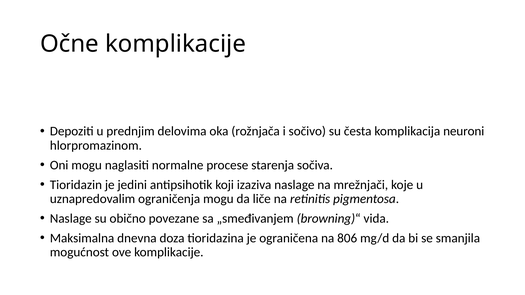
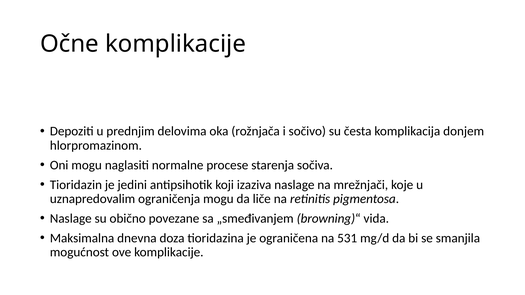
neuroni: neuroni -> donjem
806: 806 -> 531
